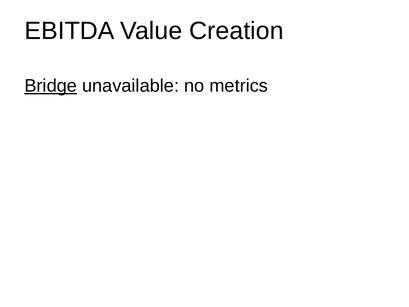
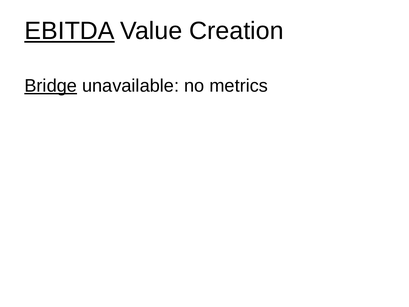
EBITDA underline: none -> present
